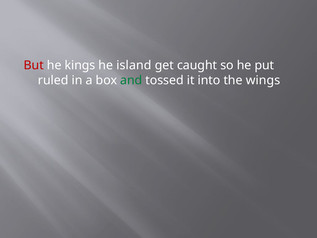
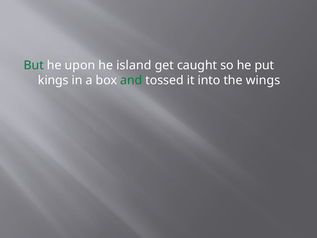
But colour: red -> green
kings: kings -> upon
ruled: ruled -> kings
